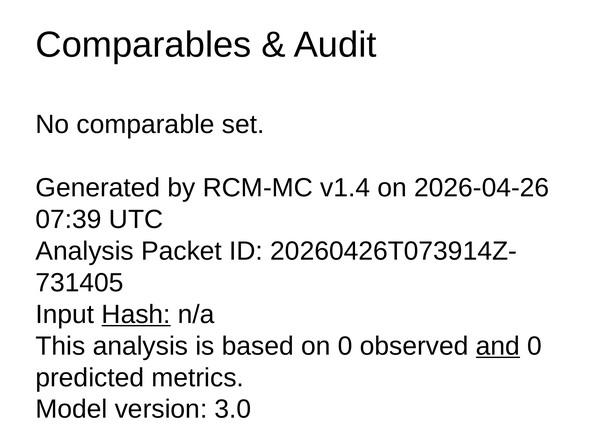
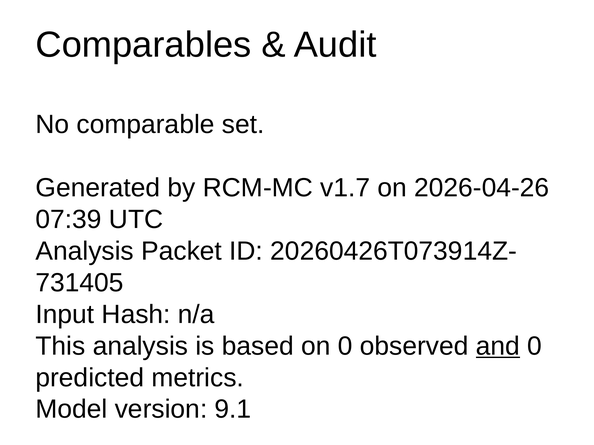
v1.4: v1.4 -> v1.7
Hash underline: present -> none
3.0: 3.0 -> 9.1
